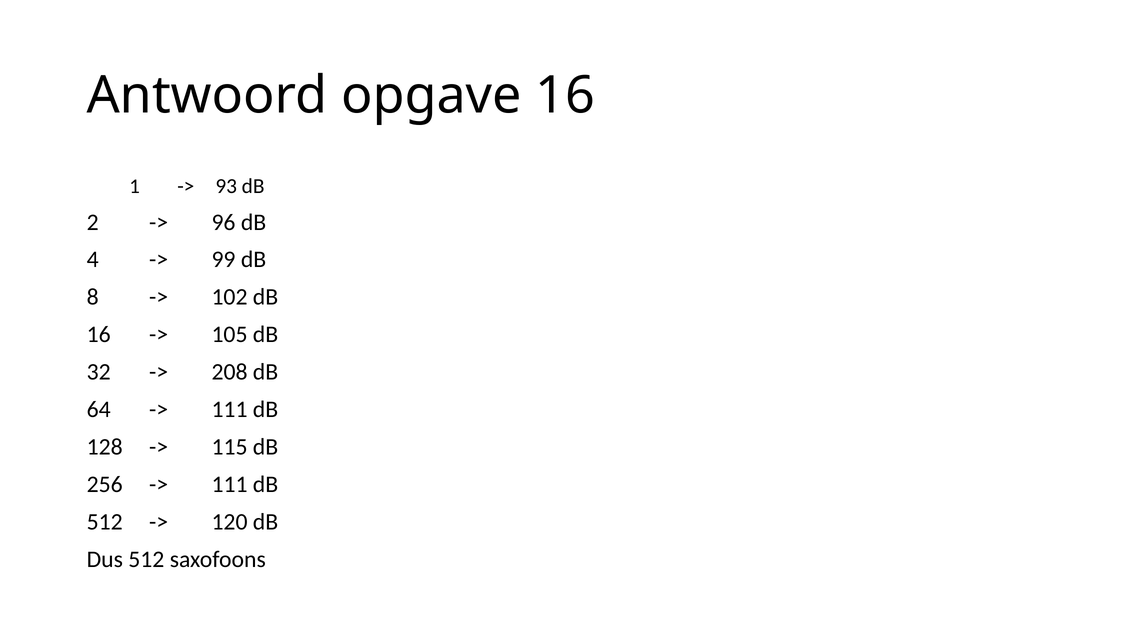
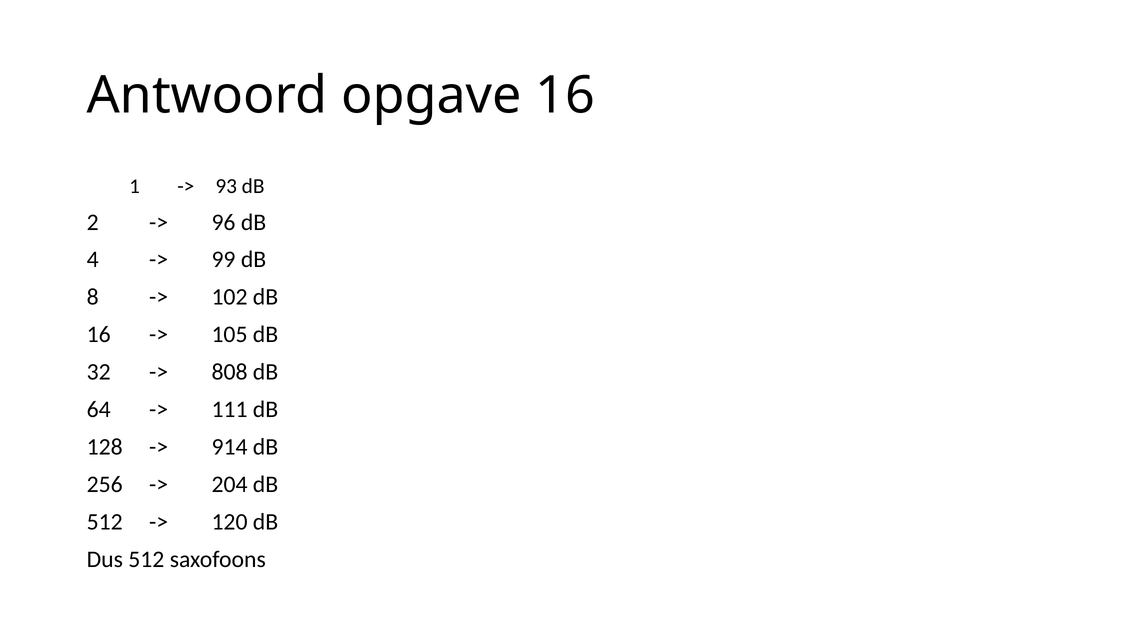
208: 208 -> 808
115: 115 -> 914
111 at (230, 484): 111 -> 204
